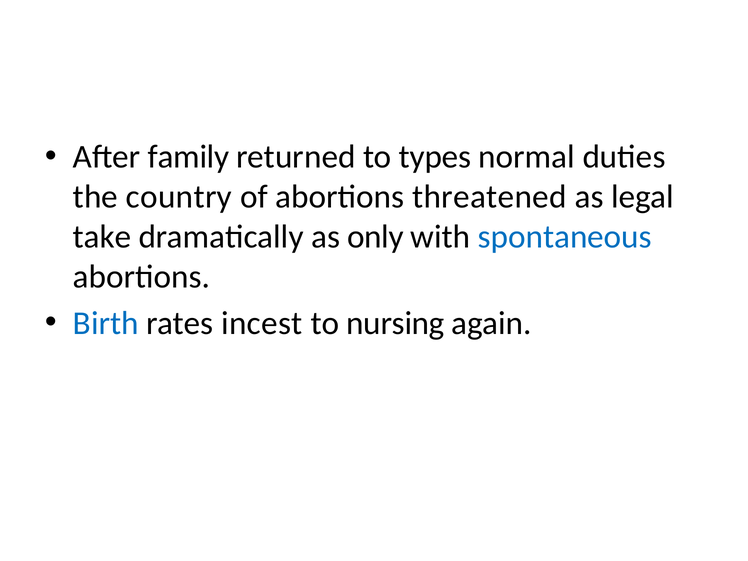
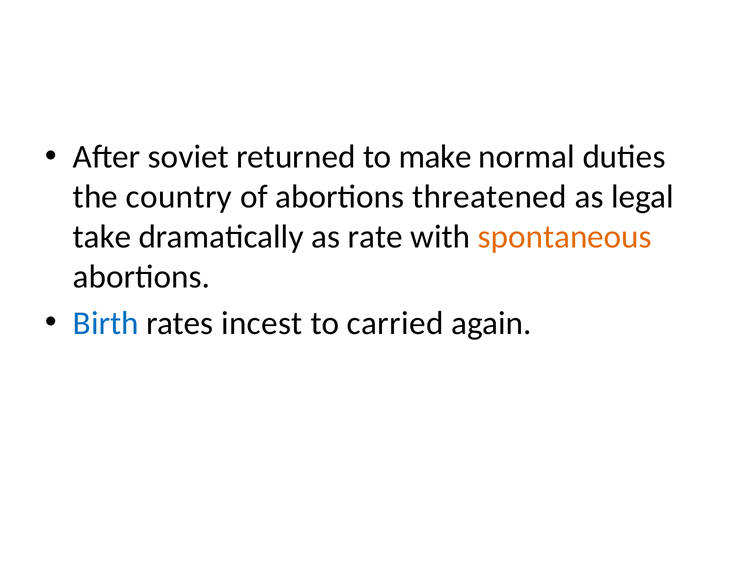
family: family -> soviet
types: types -> make
only: only -> rate
spontaneous colour: blue -> orange
nursing: nursing -> carried
